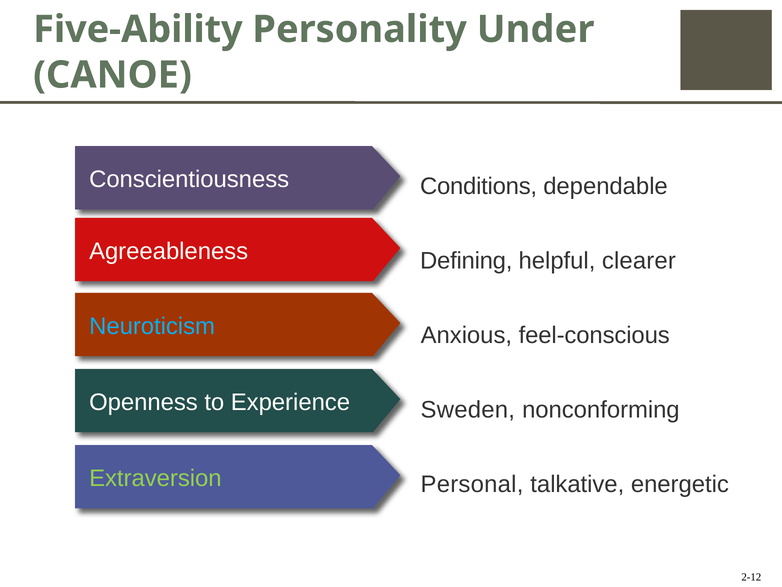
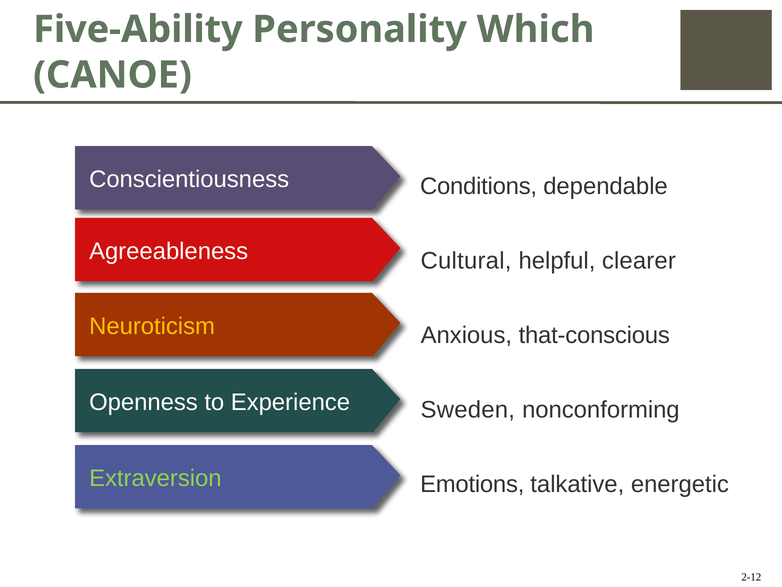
Under: Under -> Which
Defining: Defining -> Cultural
Neuroticism colour: light blue -> yellow
feel-conscious: feel-conscious -> that-conscious
Personal: Personal -> Emotions
